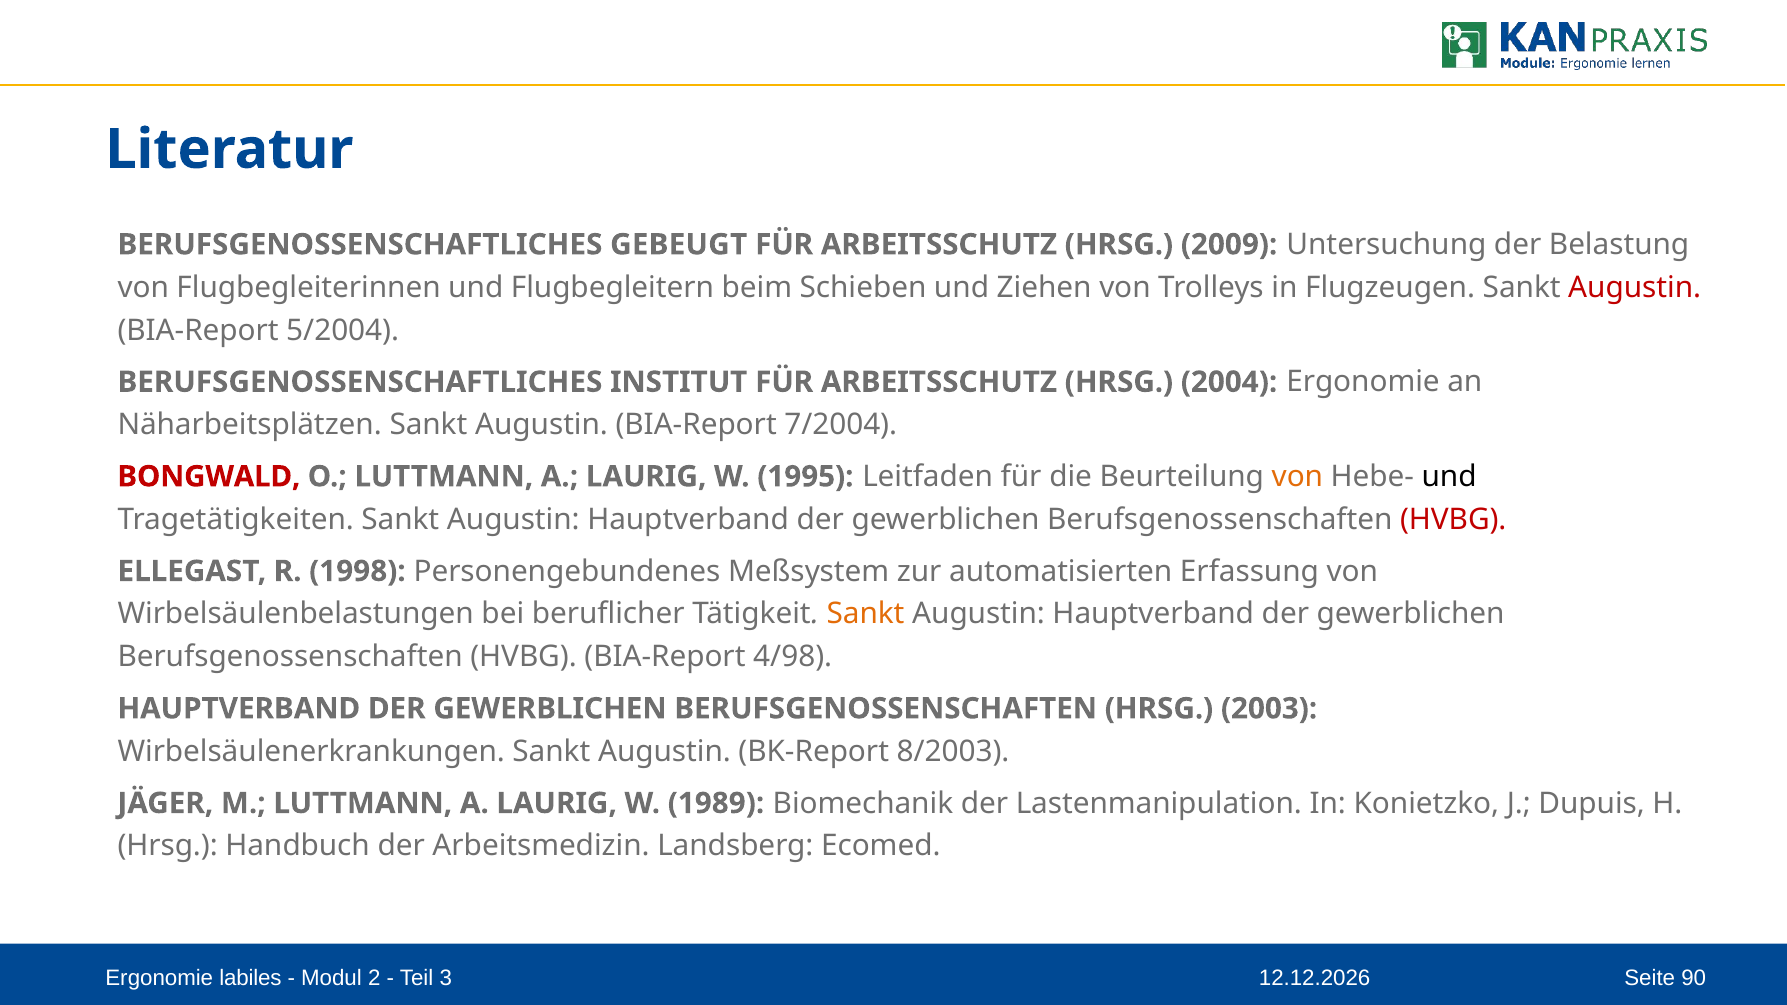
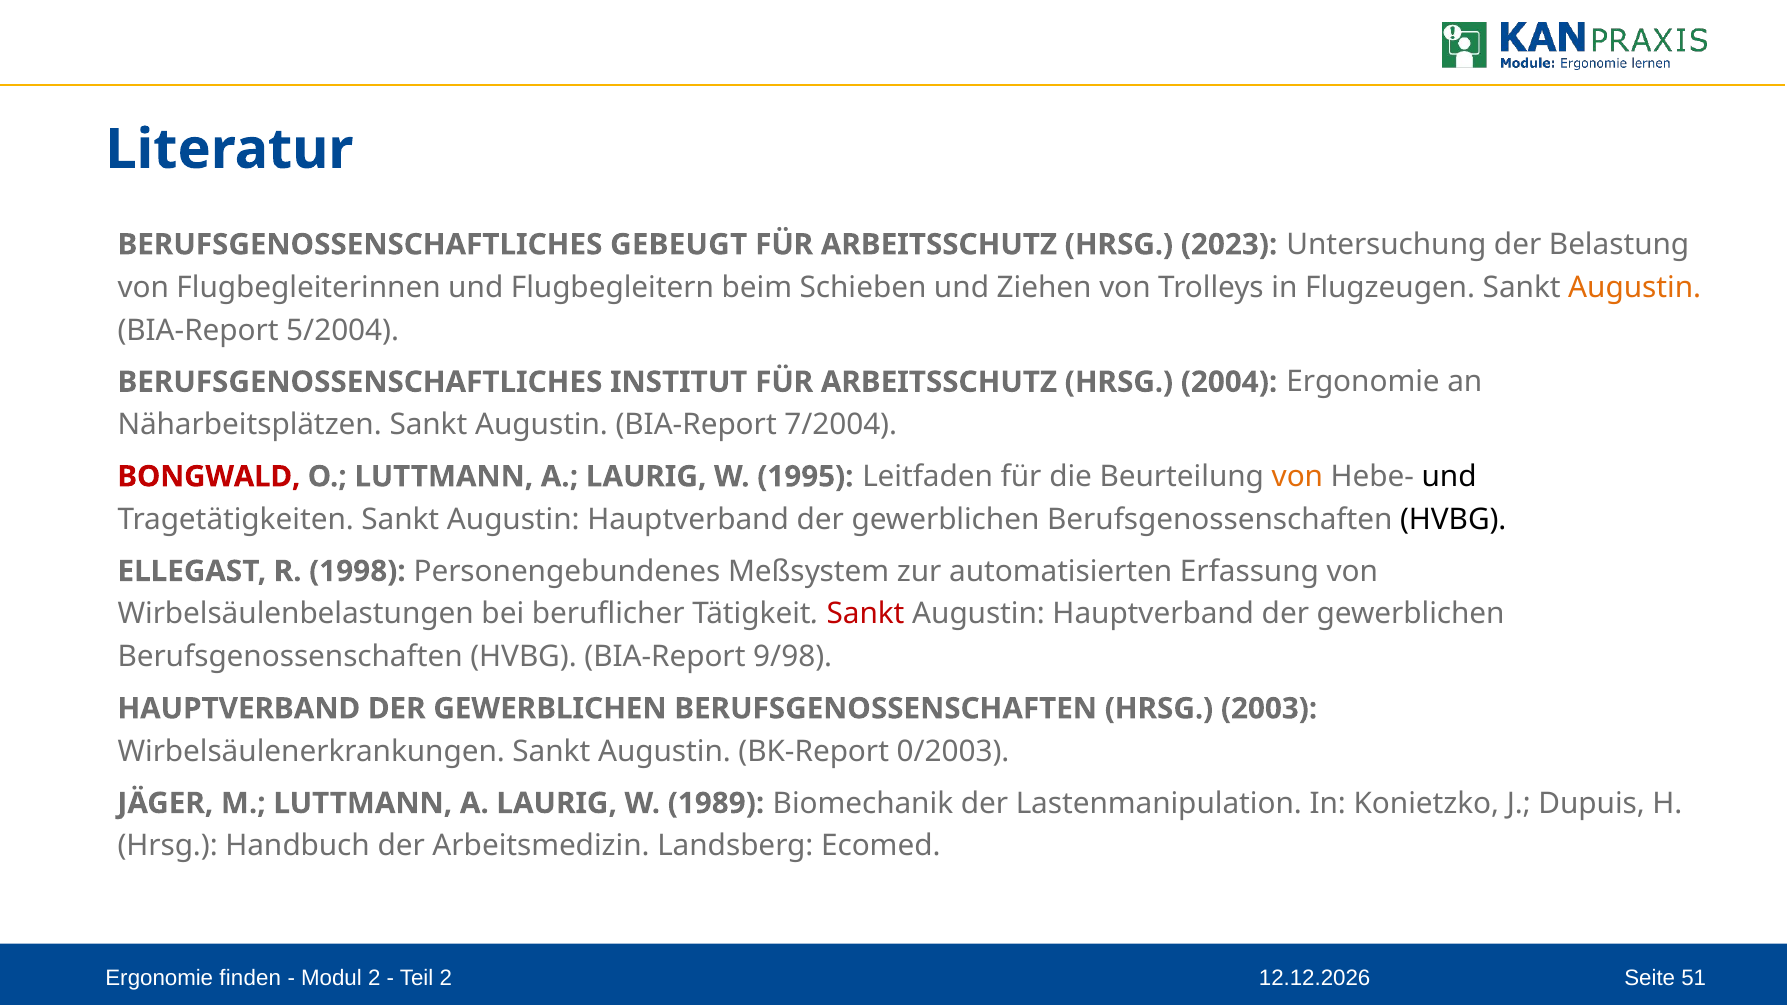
2009: 2009 -> 2023
Augustin at (1635, 287) colour: red -> orange
HVBG at (1453, 520) colour: red -> black
Sankt at (866, 614) colour: orange -> red
4/98: 4/98 -> 9/98
8/2003: 8/2003 -> 0/2003
labiles: labiles -> finden
Teil 3: 3 -> 2
90: 90 -> 51
